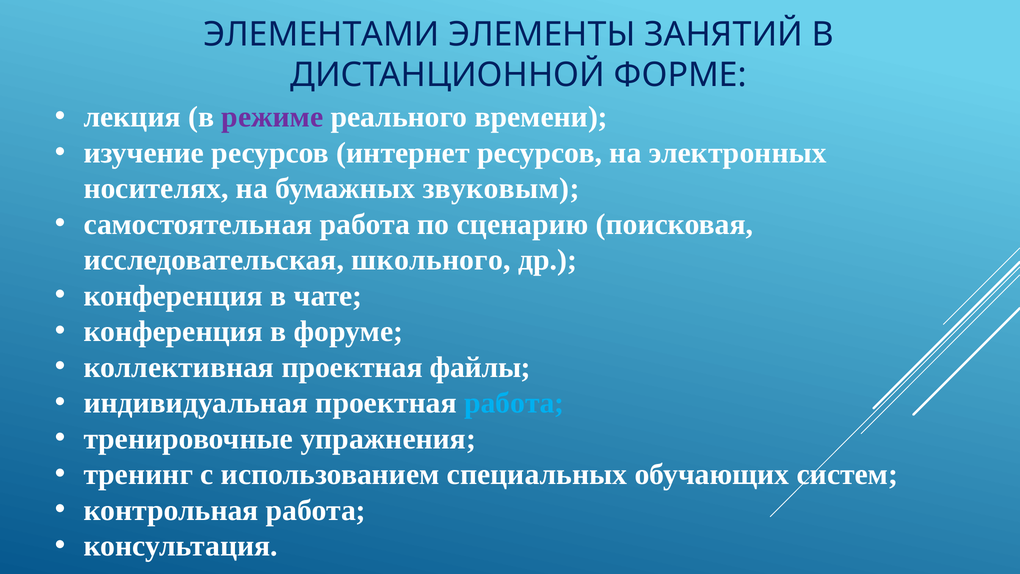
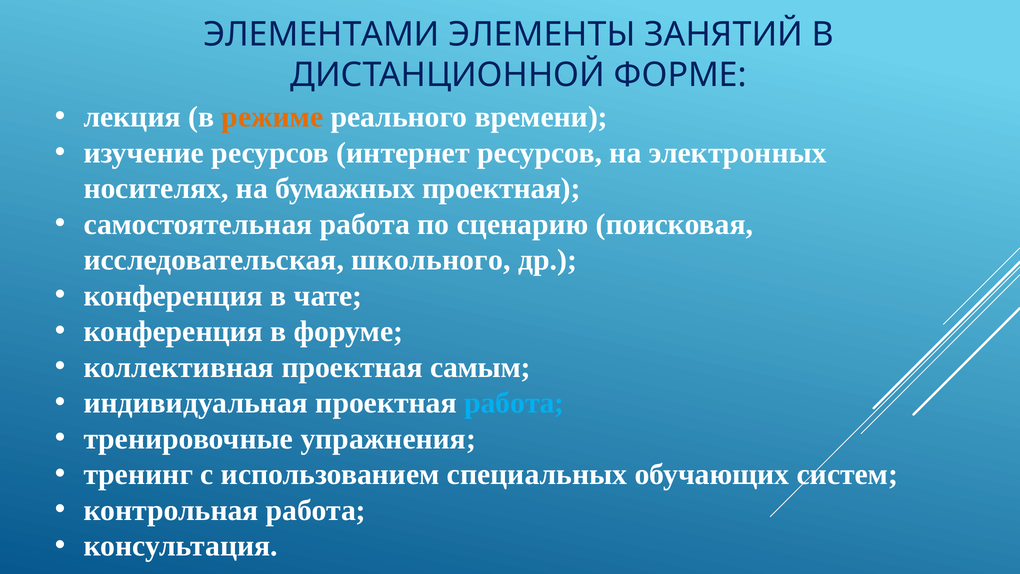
режиме colour: purple -> orange
бумажных звуковым: звуковым -> проектная
файлы: файлы -> самым
